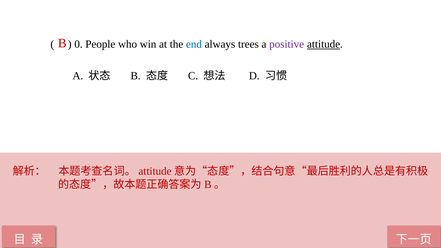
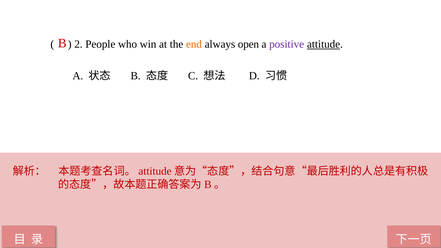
0: 0 -> 2
end colour: blue -> orange
trees: trees -> open
